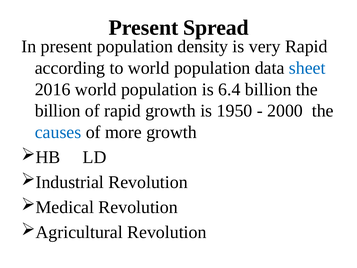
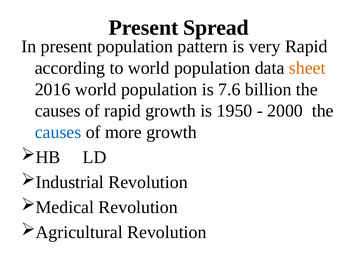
density: density -> pattern
sheet colour: blue -> orange
6.4: 6.4 -> 7.6
billion at (58, 111): billion -> causes
